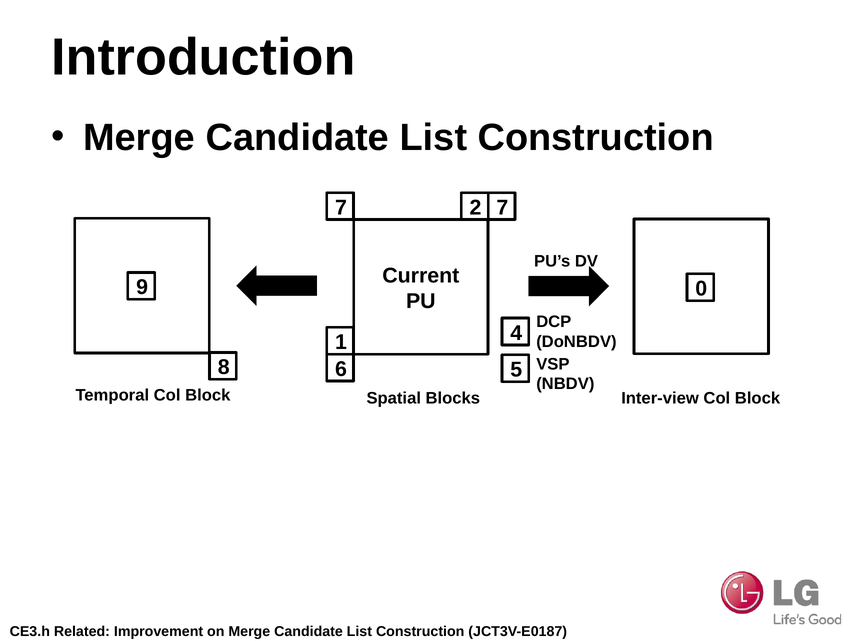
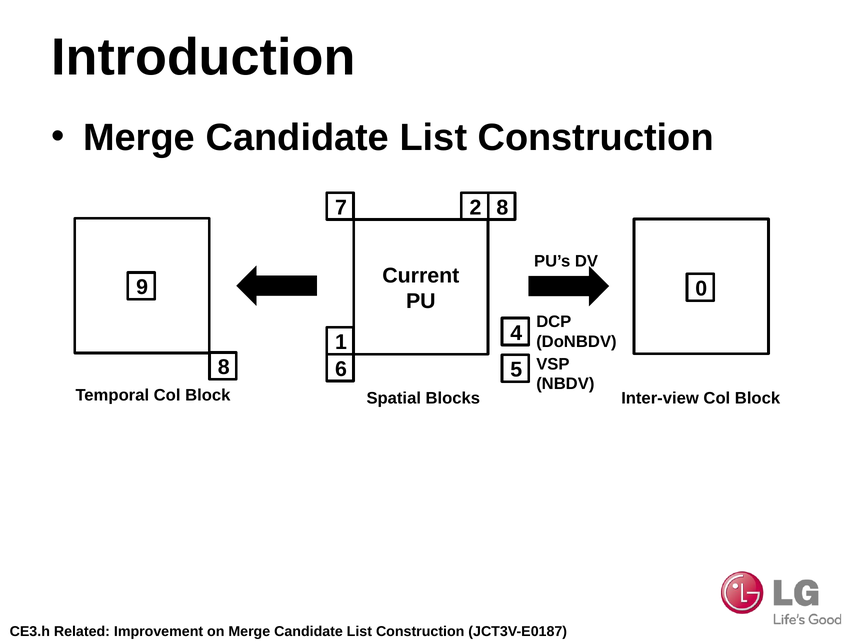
2 7: 7 -> 8
